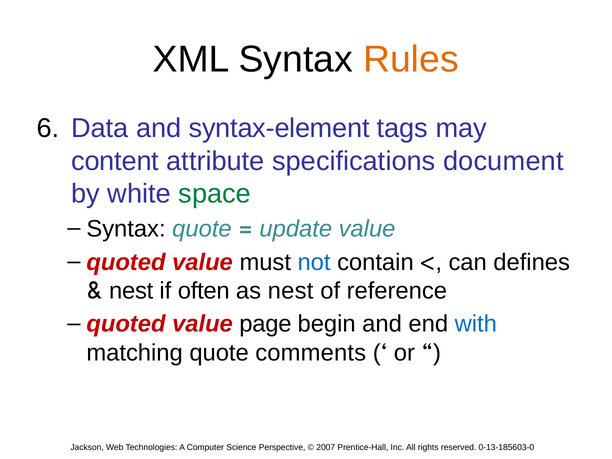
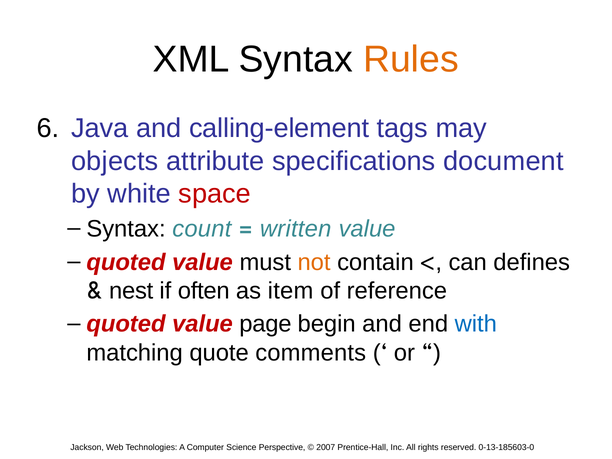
Data: Data -> Java
syntax-element: syntax-element -> calling-element
content: content -> objects
space colour: green -> red
Syntax quote: quote -> count
update: update -> written
not colour: blue -> orange
as nest: nest -> item
